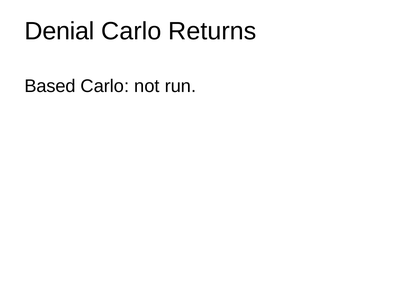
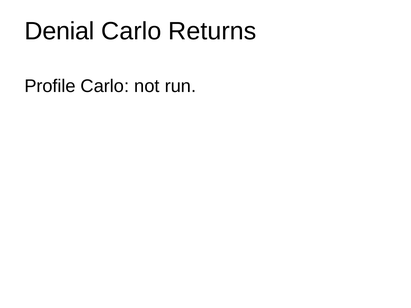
Based: Based -> Profile
